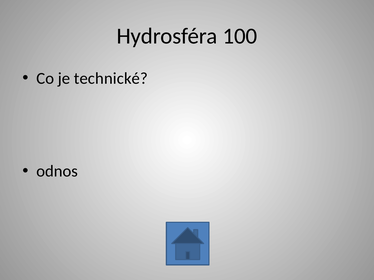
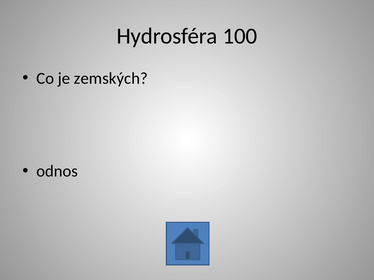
technické: technické -> zemských
